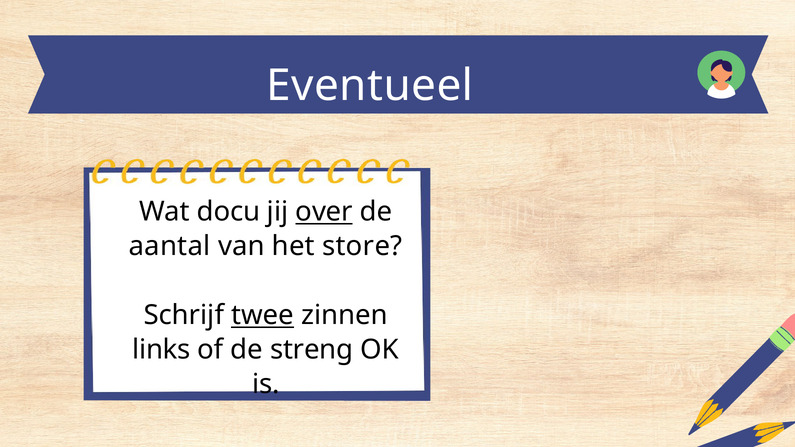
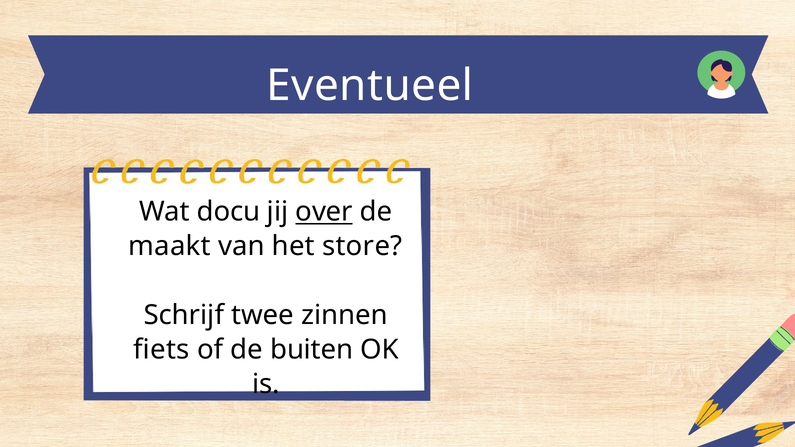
aantal: aantal -> maakt
twee underline: present -> none
links: links -> fiets
streng: streng -> buiten
